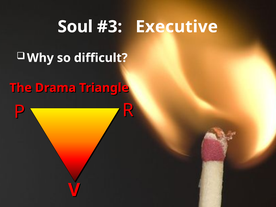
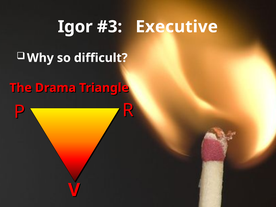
Soul: Soul -> Igor
